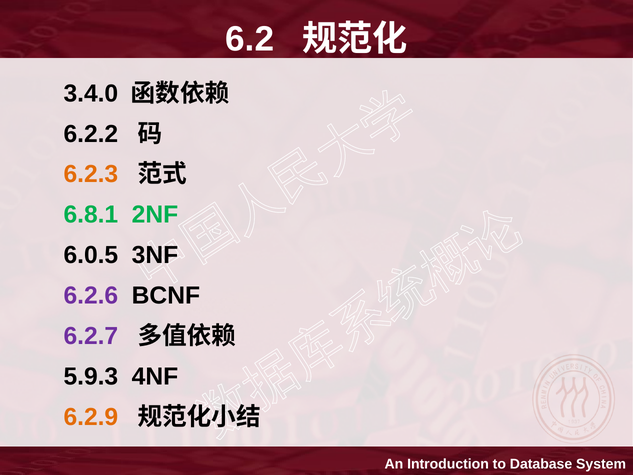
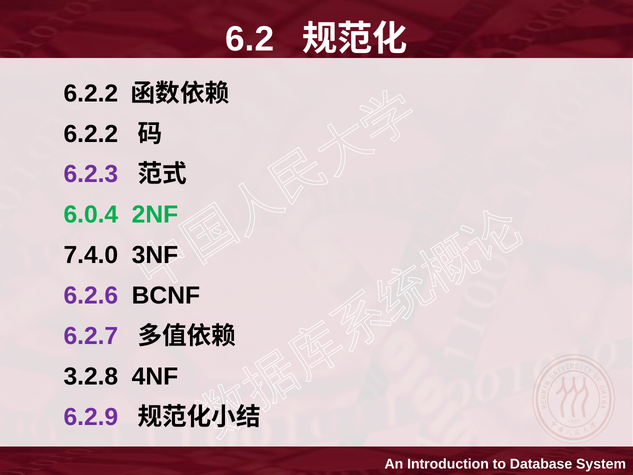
3.4.0 at (91, 93): 3.4.0 -> 6.2.2
6.2.3 colour: orange -> purple
6.8.1: 6.8.1 -> 6.0.4
6.0.5: 6.0.5 -> 7.4.0
5.9.3: 5.9.3 -> 3.2.8
6.2.9 colour: orange -> purple
